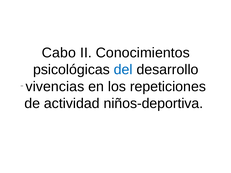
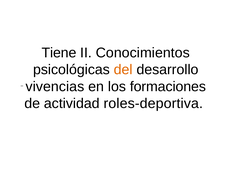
Cabo: Cabo -> Tiene
del colour: blue -> orange
repeticiones: repeticiones -> formaciones
niños-deportiva: niños-deportiva -> roles-deportiva
